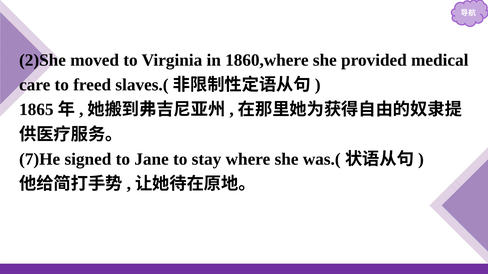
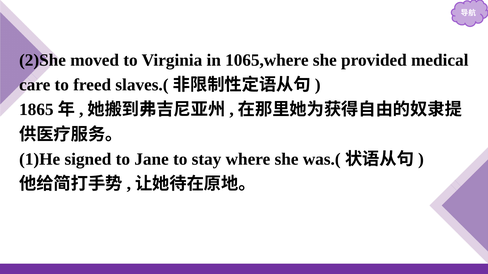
1860,where: 1860,where -> 1065,where
7)He: 7)He -> 1)He
